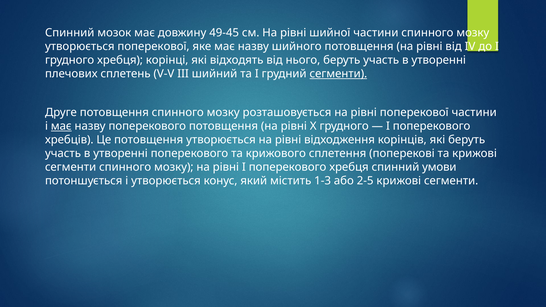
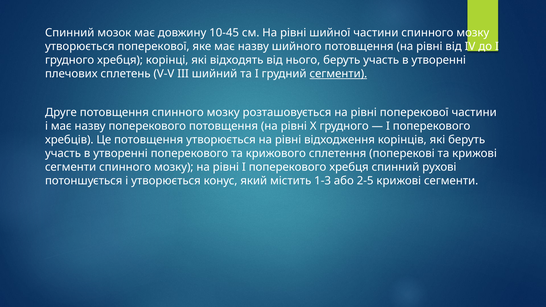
49-45: 49-45 -> 10-45
має at (61, 126) underline: present -> none
умови: умови -> рухові
